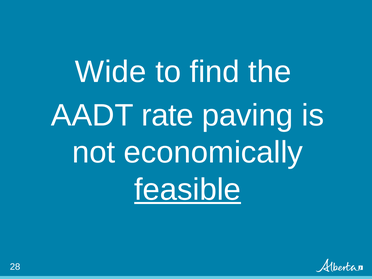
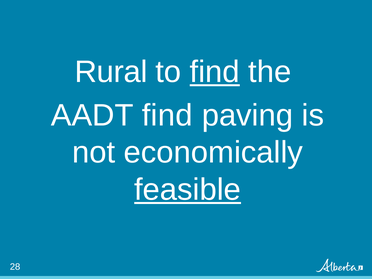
Wide: Wide -> Rural
find at (215, 72) underline: none -> present
AADT rate: rate -> find
